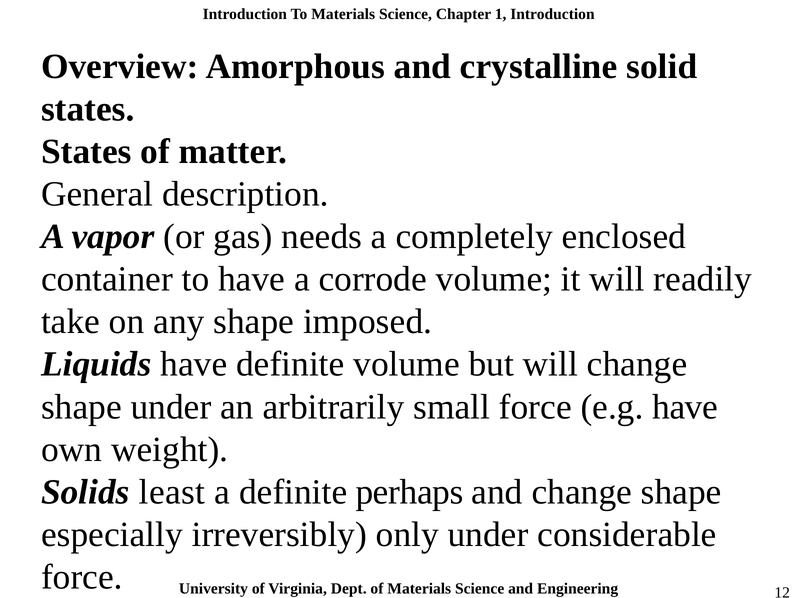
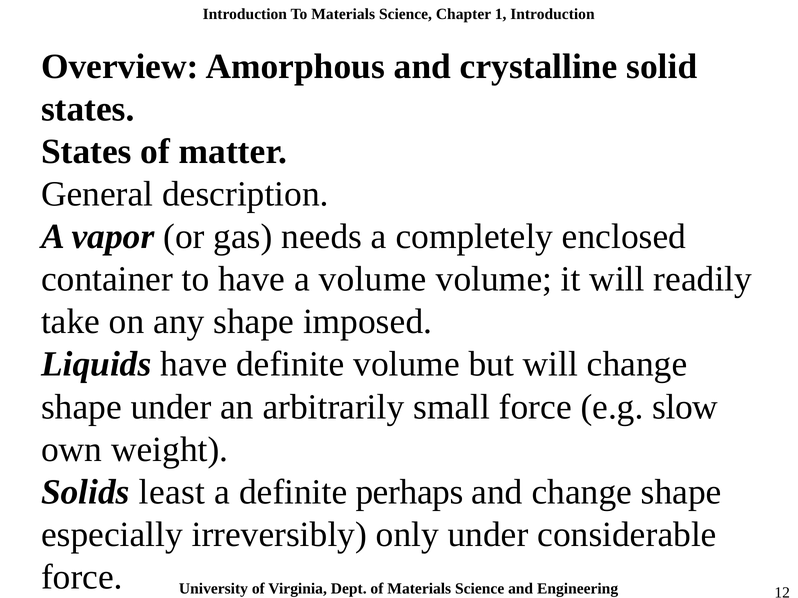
a corrode: corrode -> volume
e.g have: have -> slow
